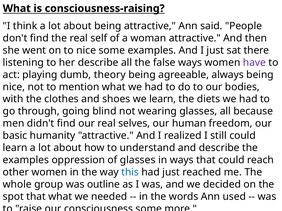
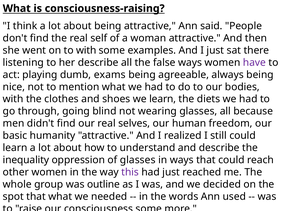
to nice: nice -> with
theory: theory -> exams
examples at (26, 160): examples -> inequality
this colour: blue -> purple
